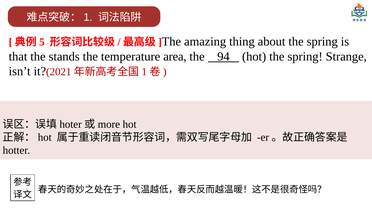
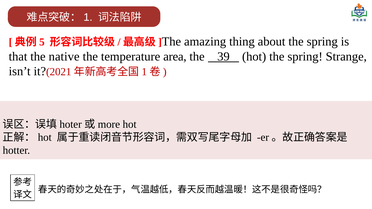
stands: stands -> native
94: 94 -> 39
